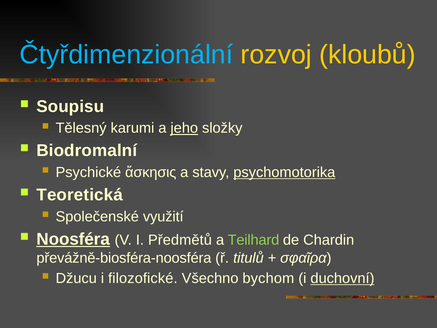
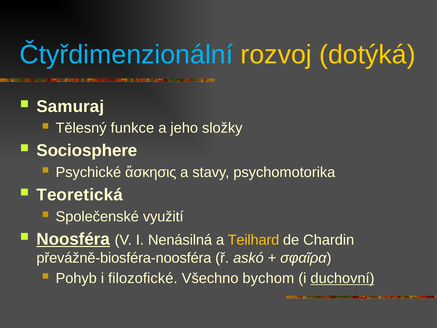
kloubů: kloubů -> dotýká
Soupisu: Soupisu -> Samuraj
karumi: karumi -> funkce
jeho underline: present -> none
Biodromalní: Biodromalní -> Sociosphere
psychomotorika underline: present -> none
Předmětů: Předmětů -> Nenásilná
Teilhard colour: light green -> yellow
titulů: titulů -> askó
Džucu: Džucu -> Pohyb
